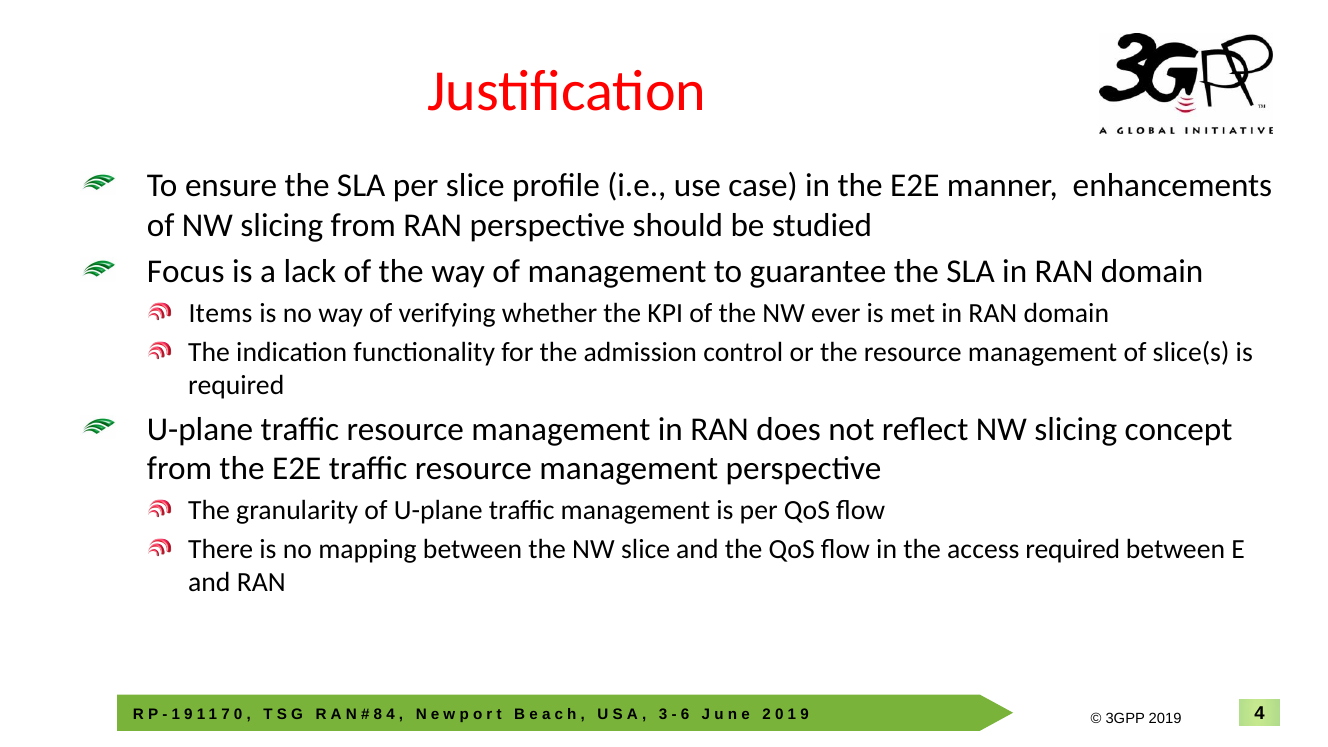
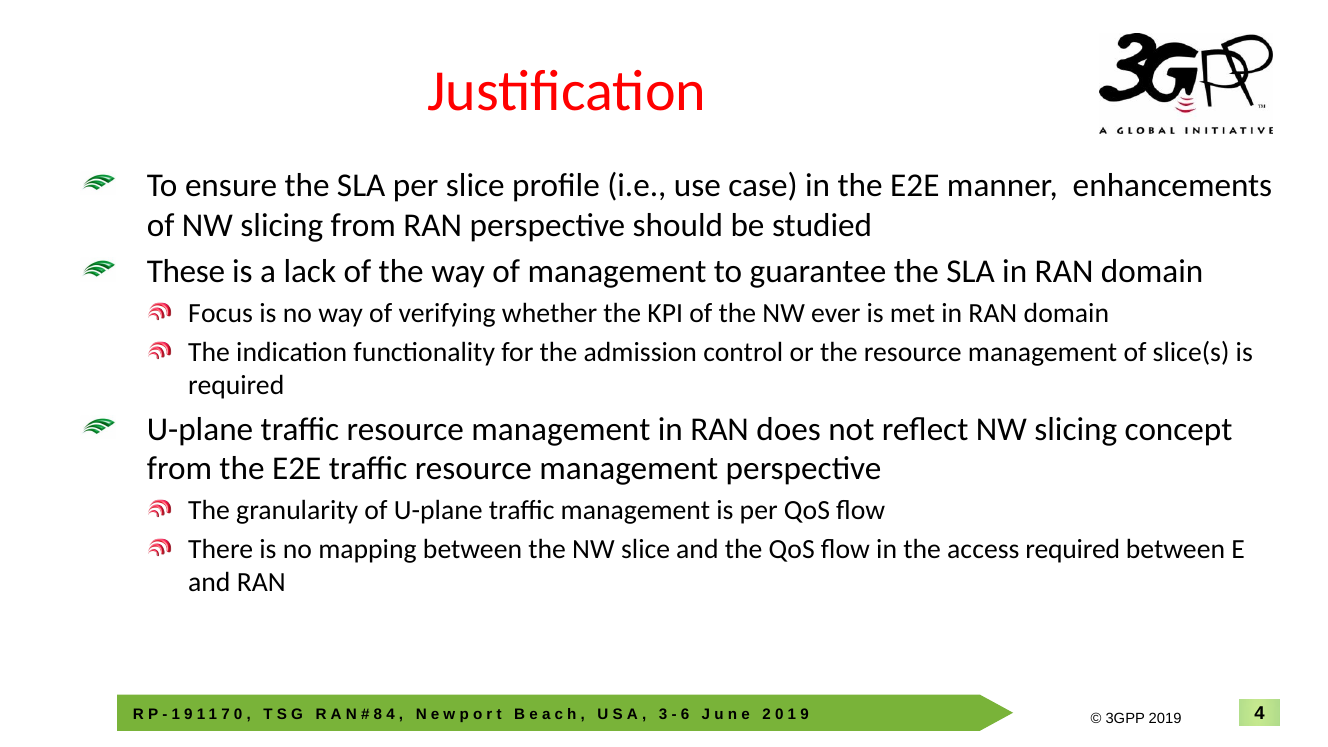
Focus: Focus -> These
Items: Items -> Focus
